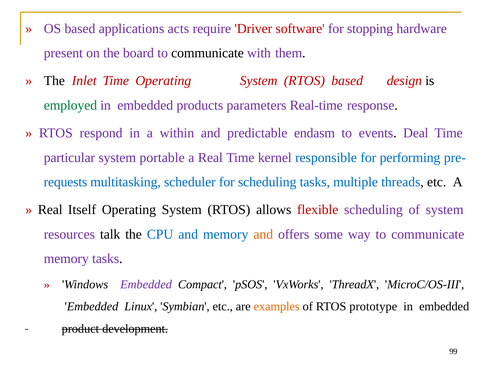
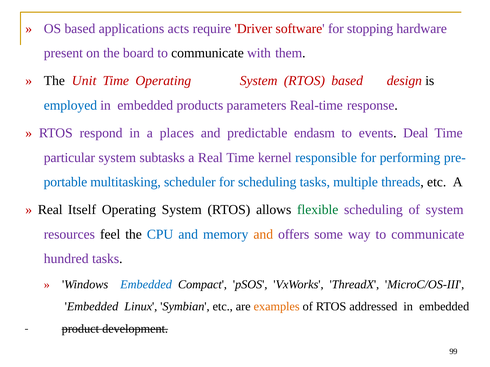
Inlet: Inlet -> Unit
employed colour: green -> blue
within: within -> places
portable: portable -> subtasks
requests: requests -> portable
flexible colour: red -> green
talk: talk -> feel
memory at (66, 259): memory -> hundred
Embedded at (146, 285) colour: purple -> blue
prototype: prototype -> addressed
